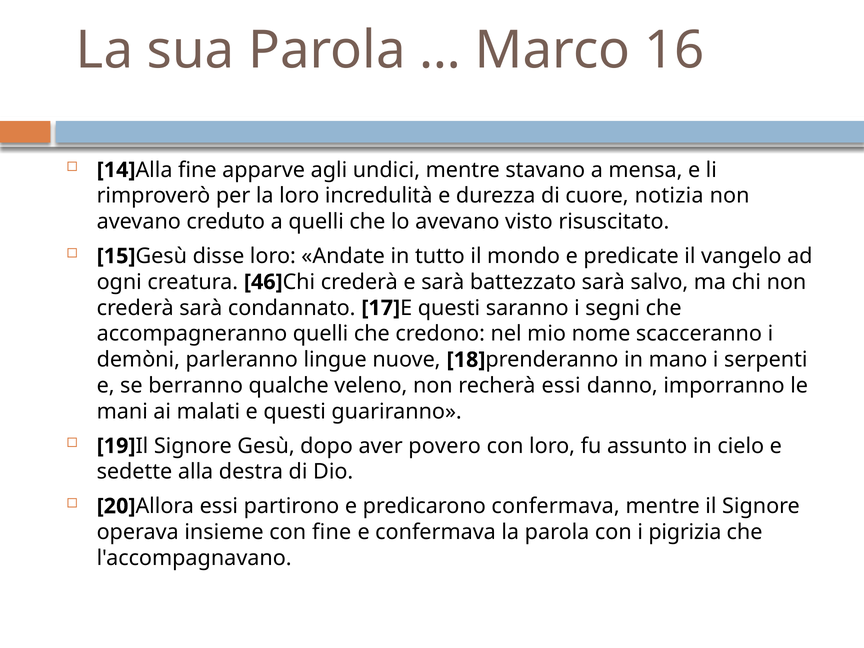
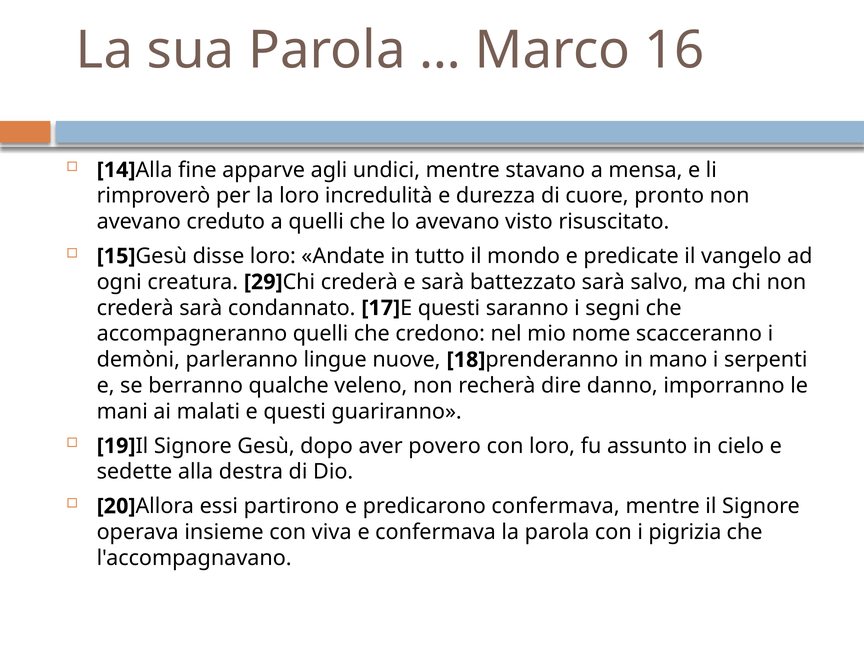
notizia: notizia -> pronto
46: 46 -> 29
recherà essi: essi -> dire
con fine: fine -> viva
